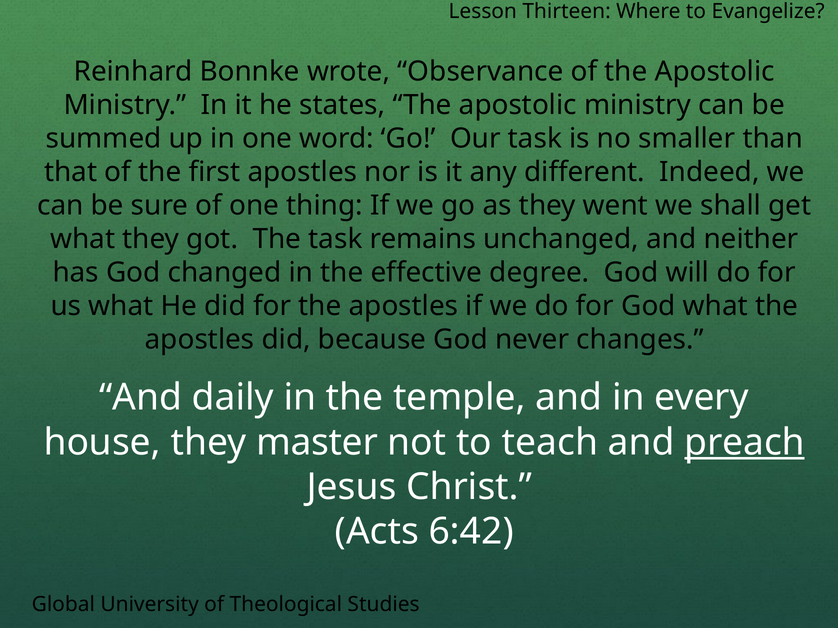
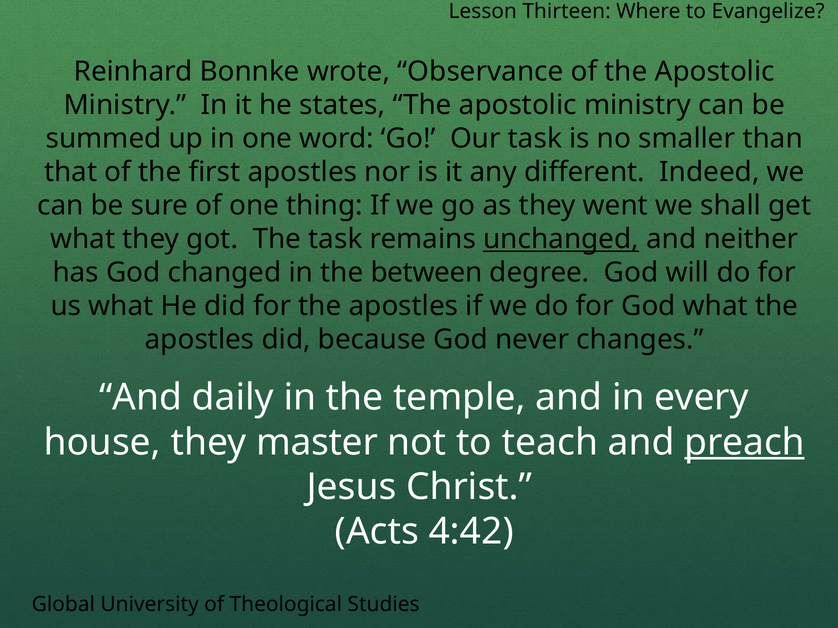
unchanged underline: none -> present
effective: effective -> between
6:42: 6:42 -> 4:42
